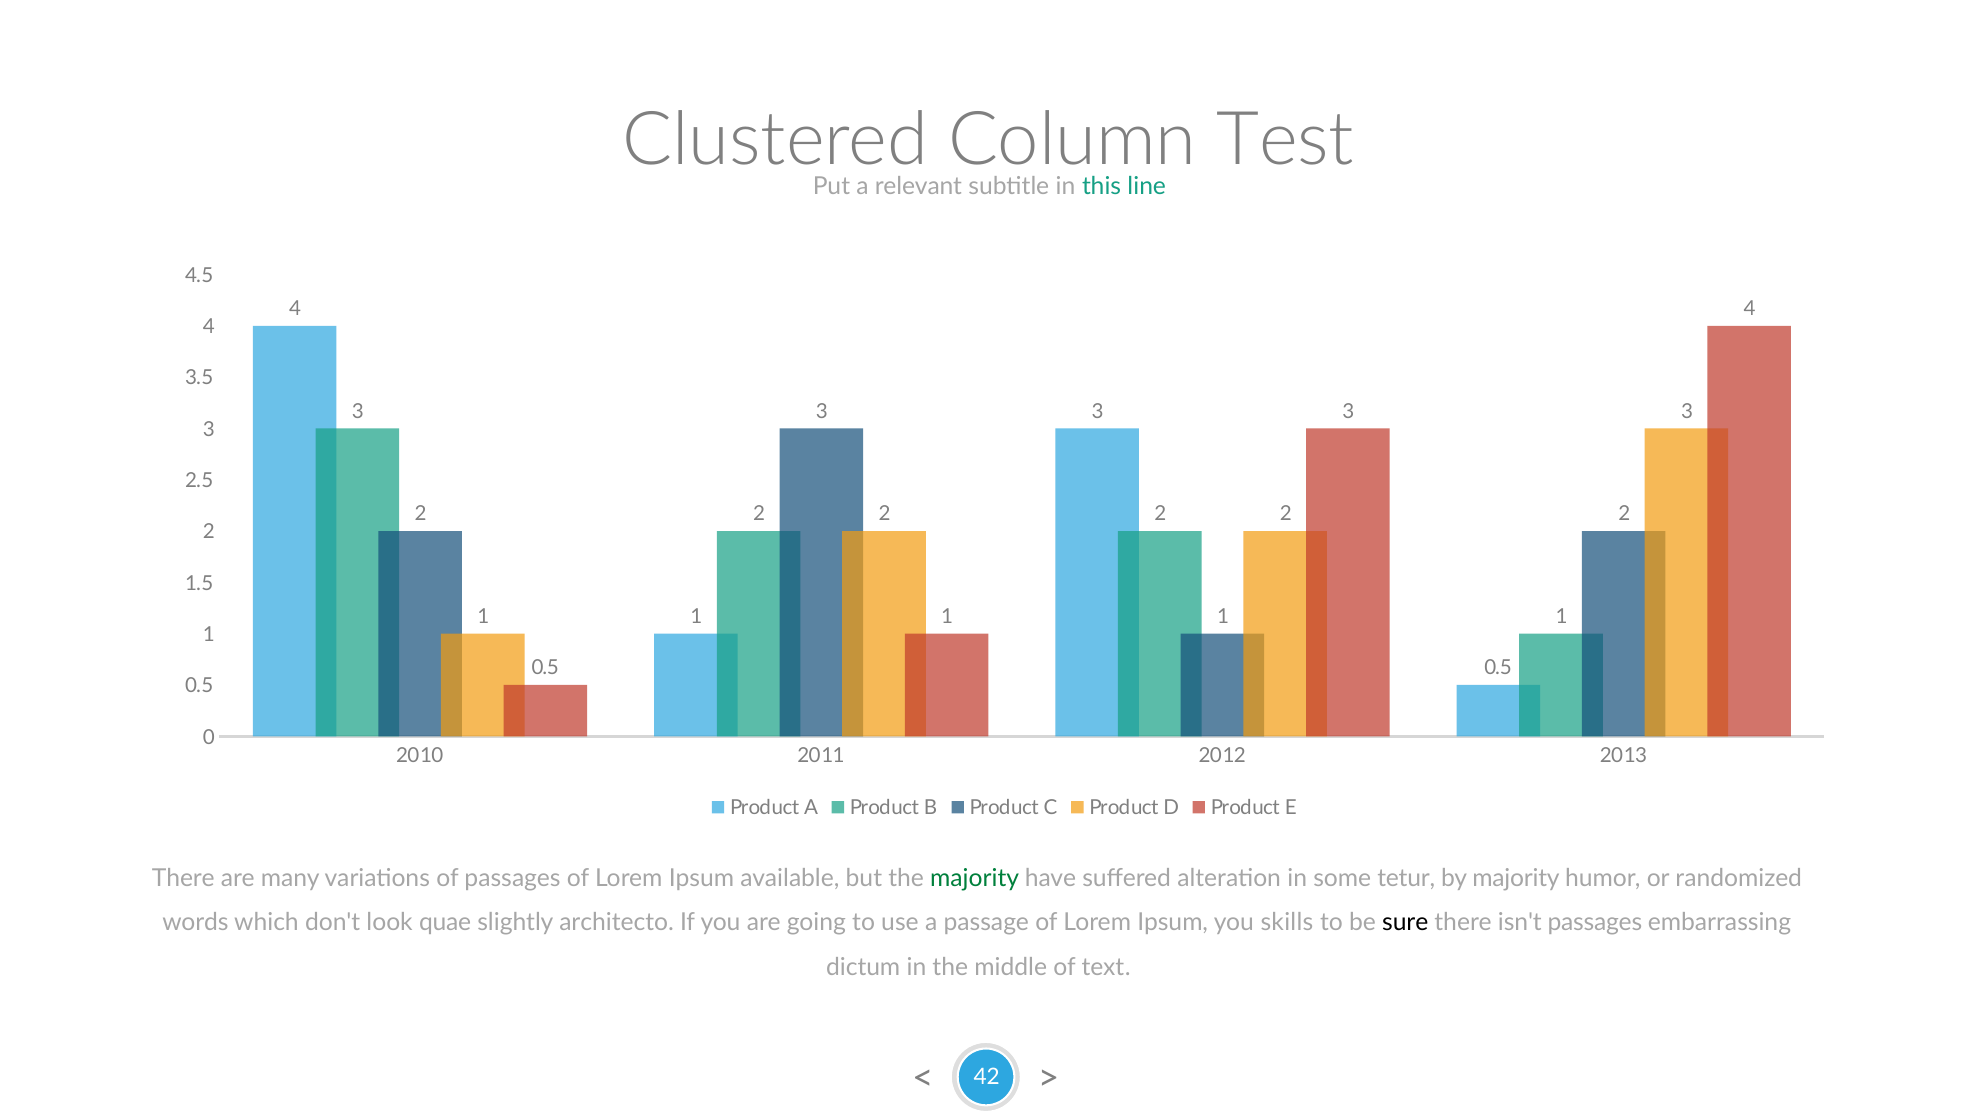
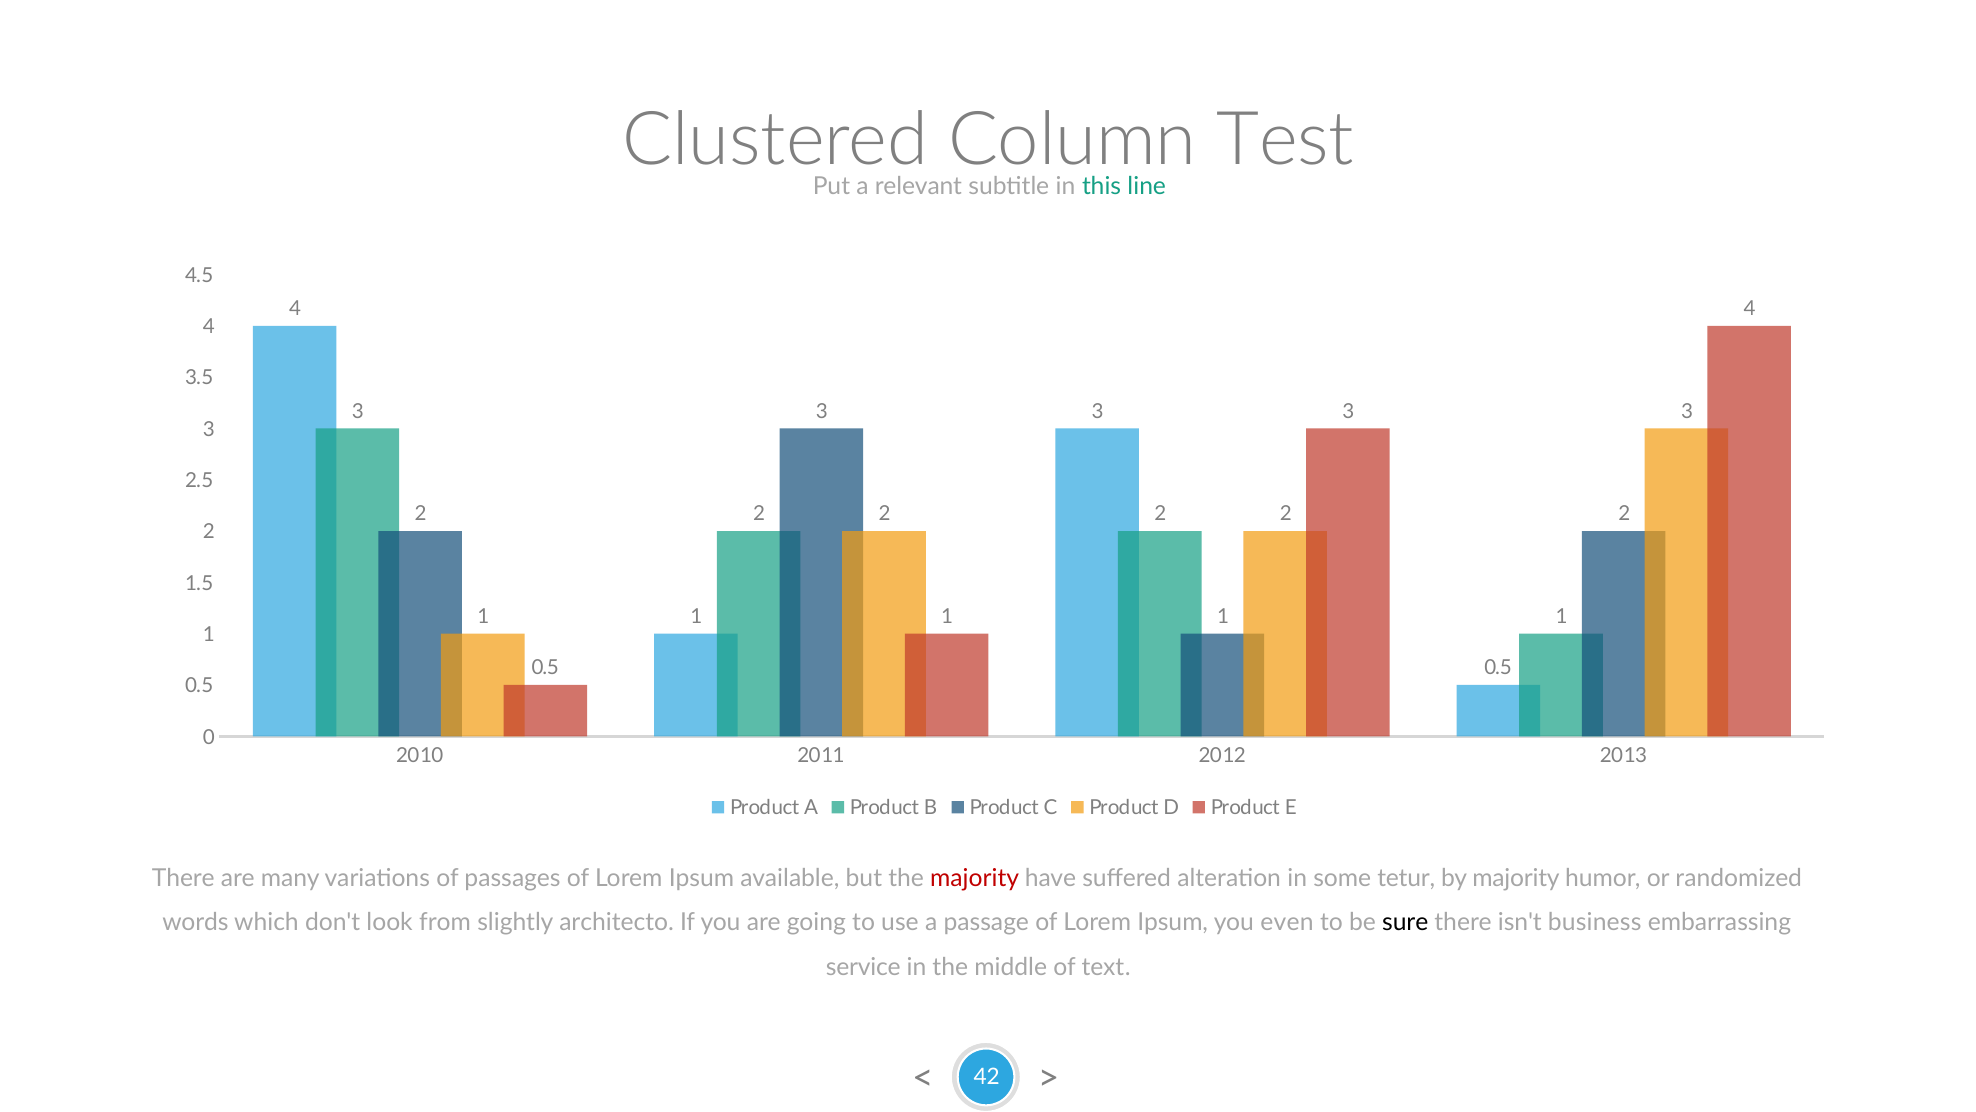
majority at (975, 878) colour: green -> red
quae: quae -> from
skills: skills -> even
isn't passages: passages -> business
dictum: dictum -> service
